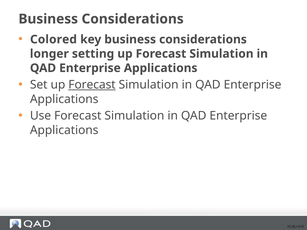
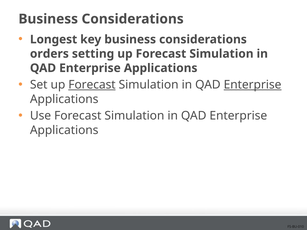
Colored: Colored -> Longest
longer: longer -> orders
Enterprise at (253, 85) underline: none -> present
